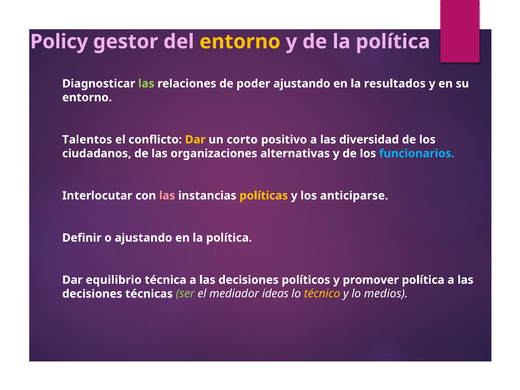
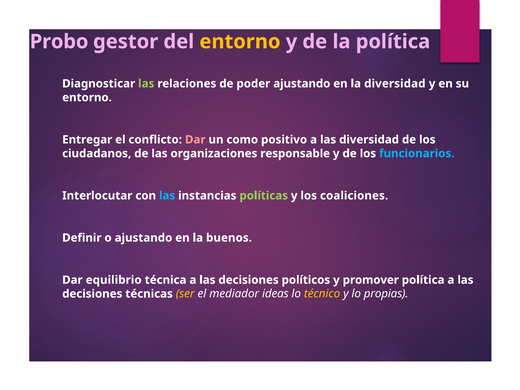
Policy: Policy -> Probo
la resultados: resultados -> diversidad
Talentos: Talentos -> Entregar
Dar at (195, 140) colour: yellow -> pink
corto: corto -> como
alternativas: alternativas -> responsable
las at (167, 196) colour: pink -> light blue
políticas colour: yellow -> light green
anticiparse: anticiparse -> coaliciones
en la política: política -> buenos
ser colour: light green -> yellow
medios: medios -> propias
